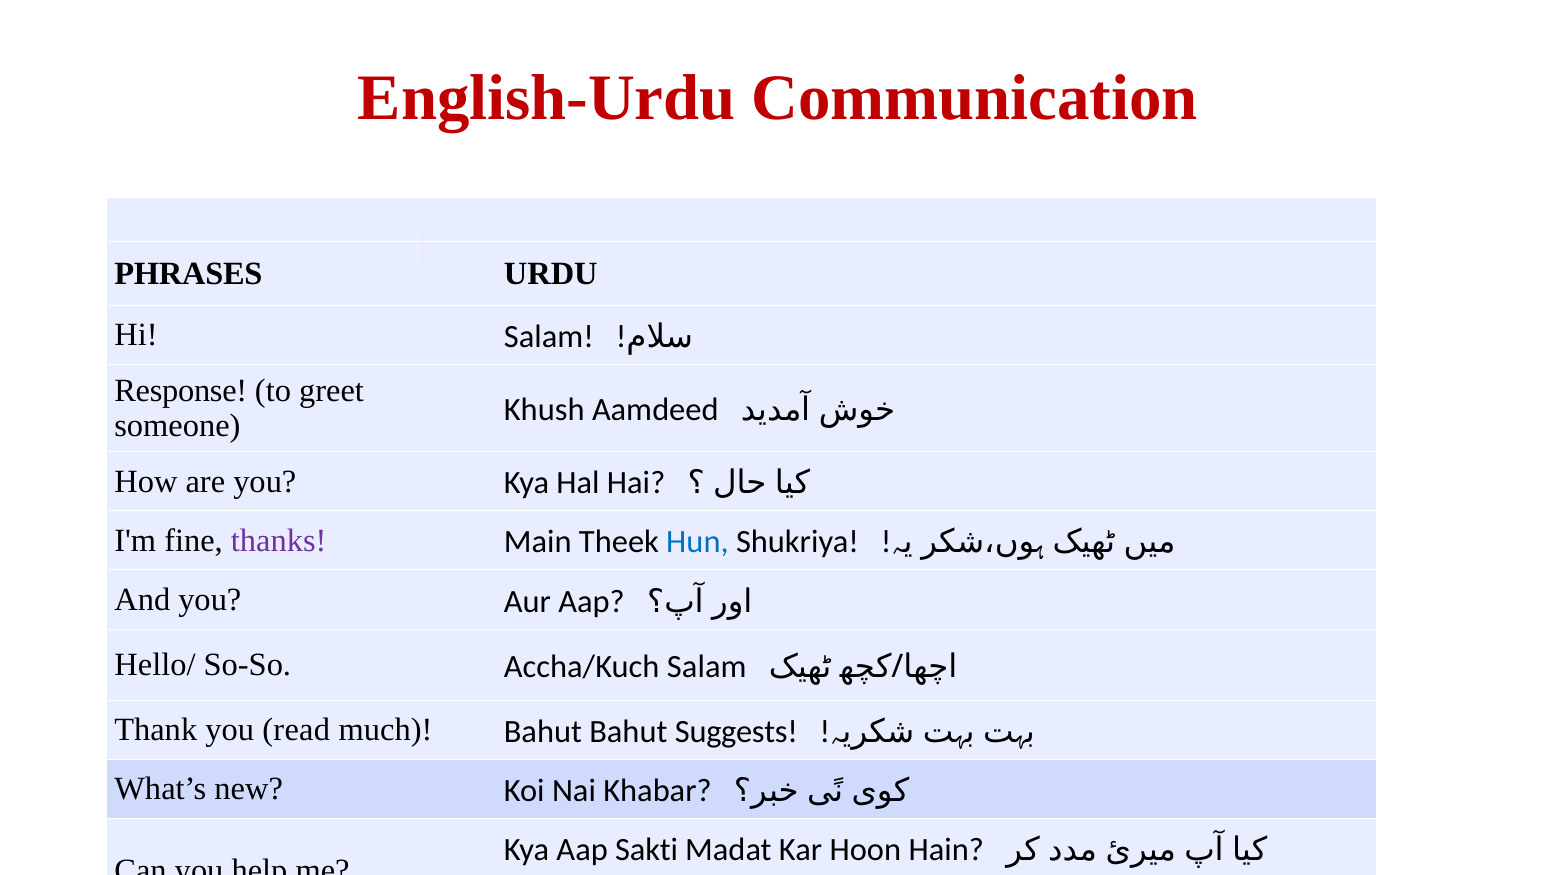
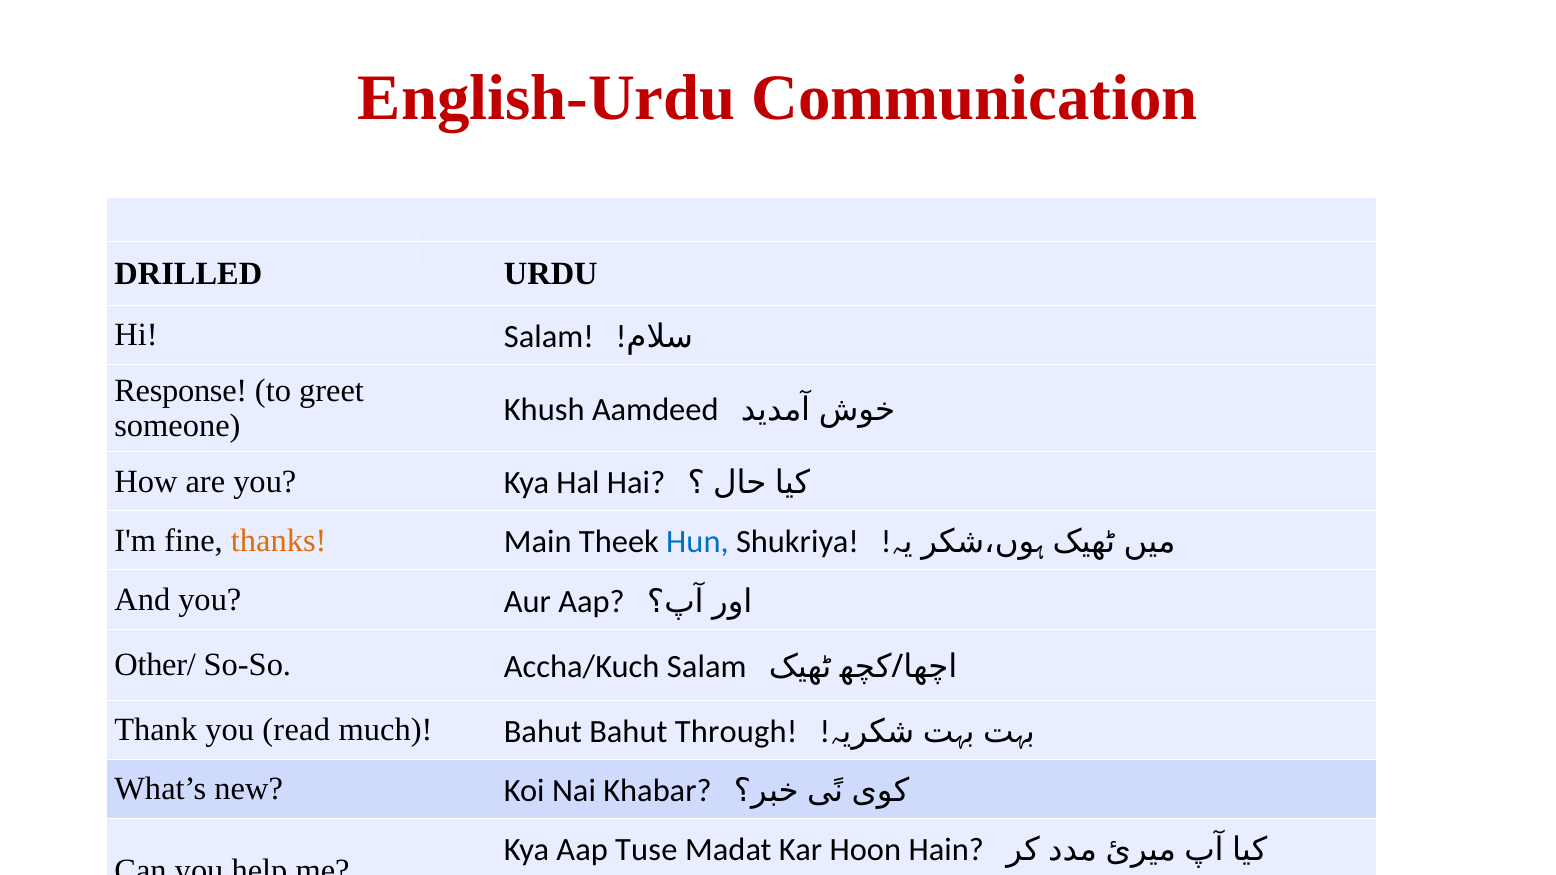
PHRASES: PHRASES -> DRILLED
thanks colour: purple -> orange
Hello/: Hello/ -> Other/
Suggests: Suggests -> Through
Sakti: Sakti -> Tuse
